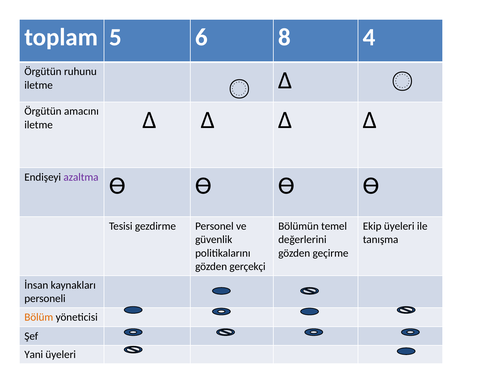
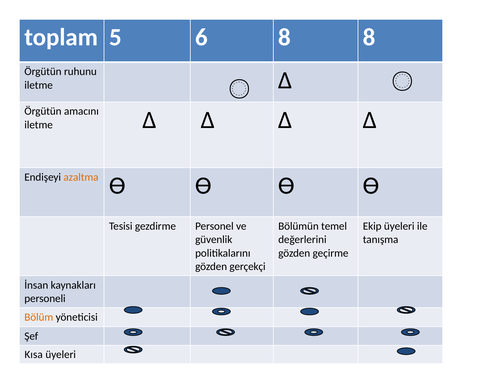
8 4: 4 -> 8
azaltma colour: purple -> orange
Yani: Yani -> Kısa
